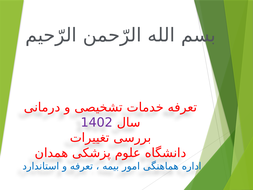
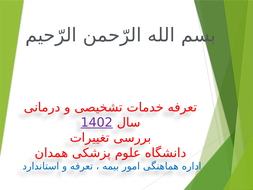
1402 underline: none -> present
